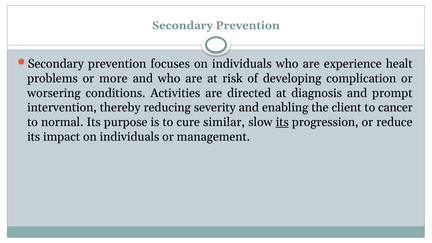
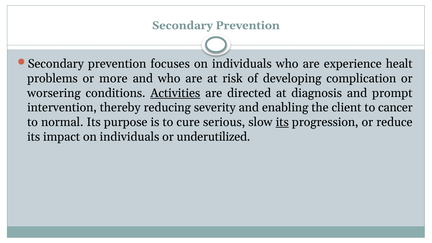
Activities underline: none -> present
similar: similar -> serious
management: management -> underutilized
